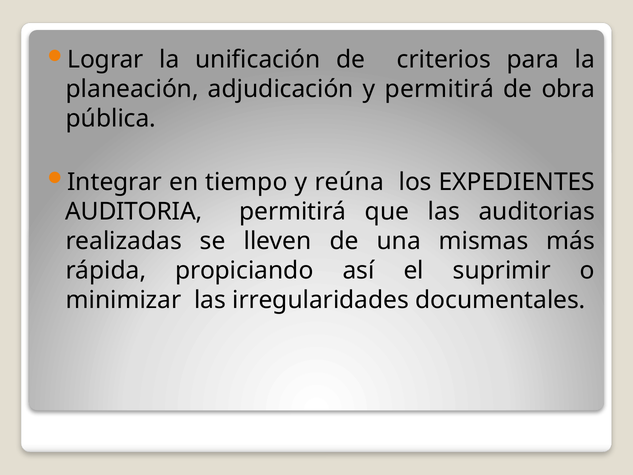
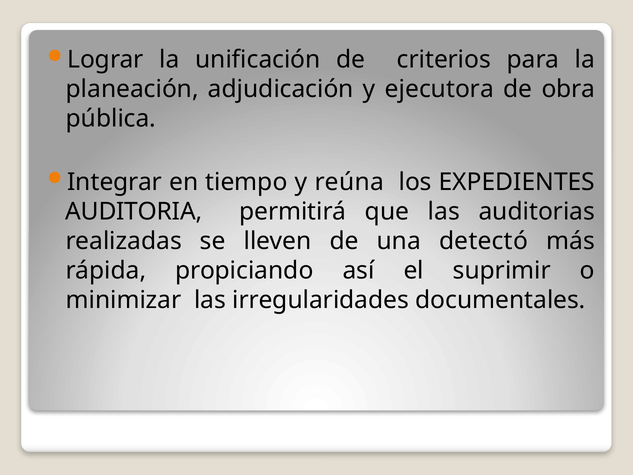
y permitirá: permitirá -> ejecutora
mismas: mismas -> detectó
